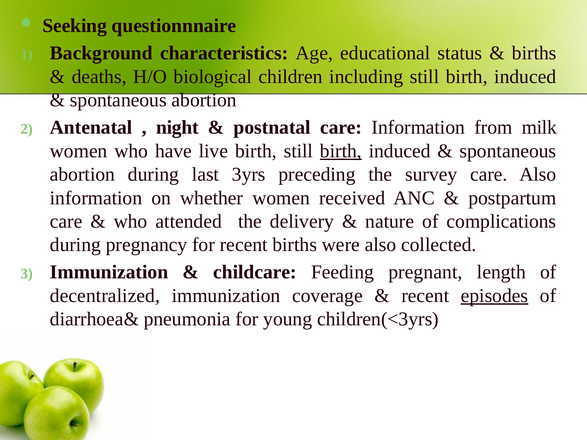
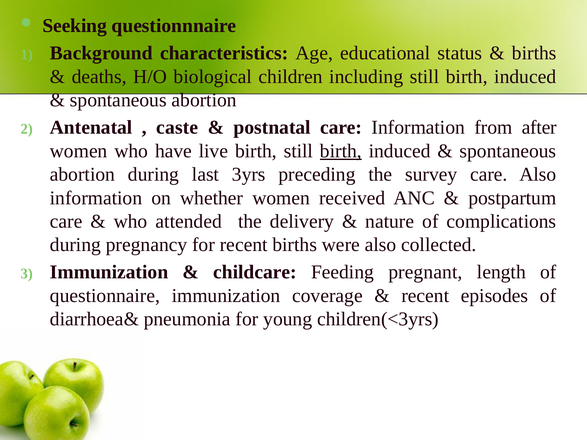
night: night -> caste
milk: milk -> after
decentralized: decentralized -> questionnaire
episodes underline: present -> none
